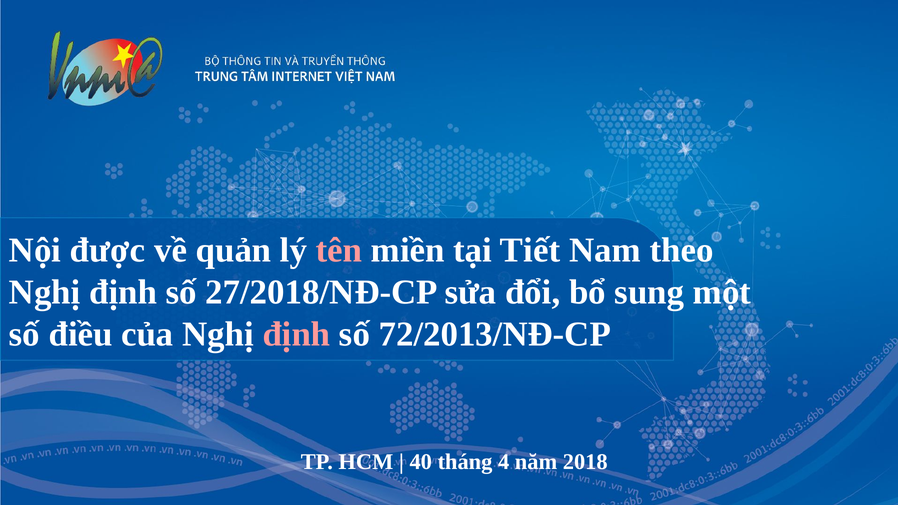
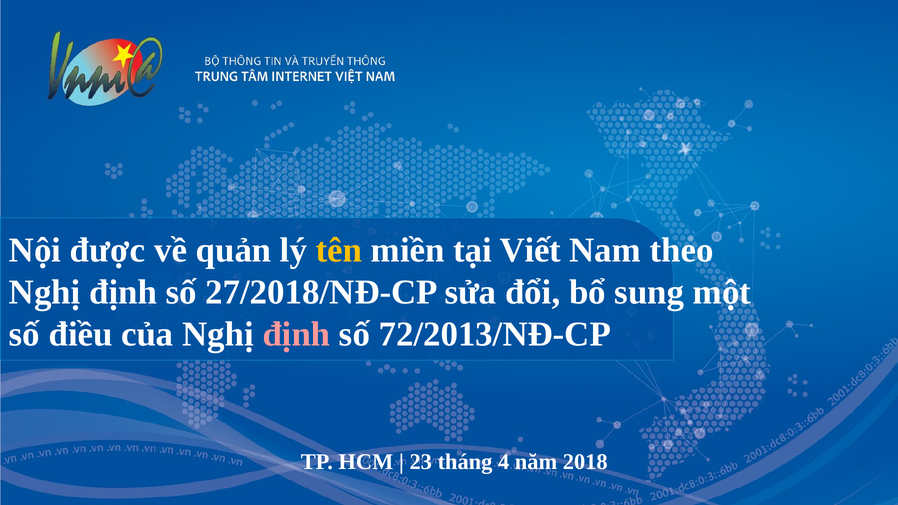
tên colour: pink -> yellow
Tiết: Tiết -> Viết
40: 40 -> 23
